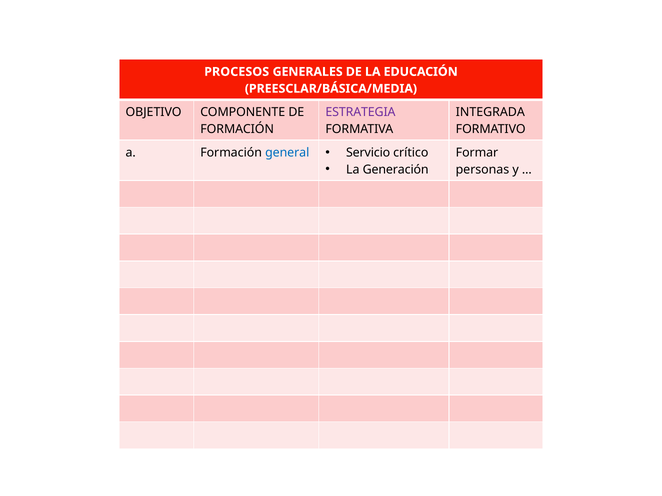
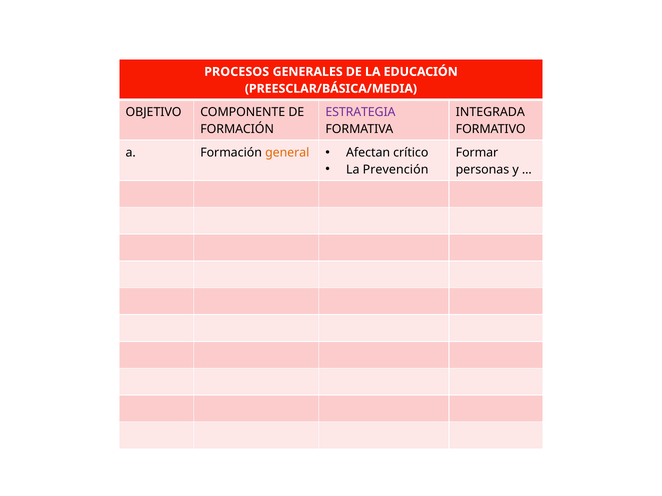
general colour: blue -> orange
Servicio: Servicio -> Afectan
Generación: Generación -> Prevención
